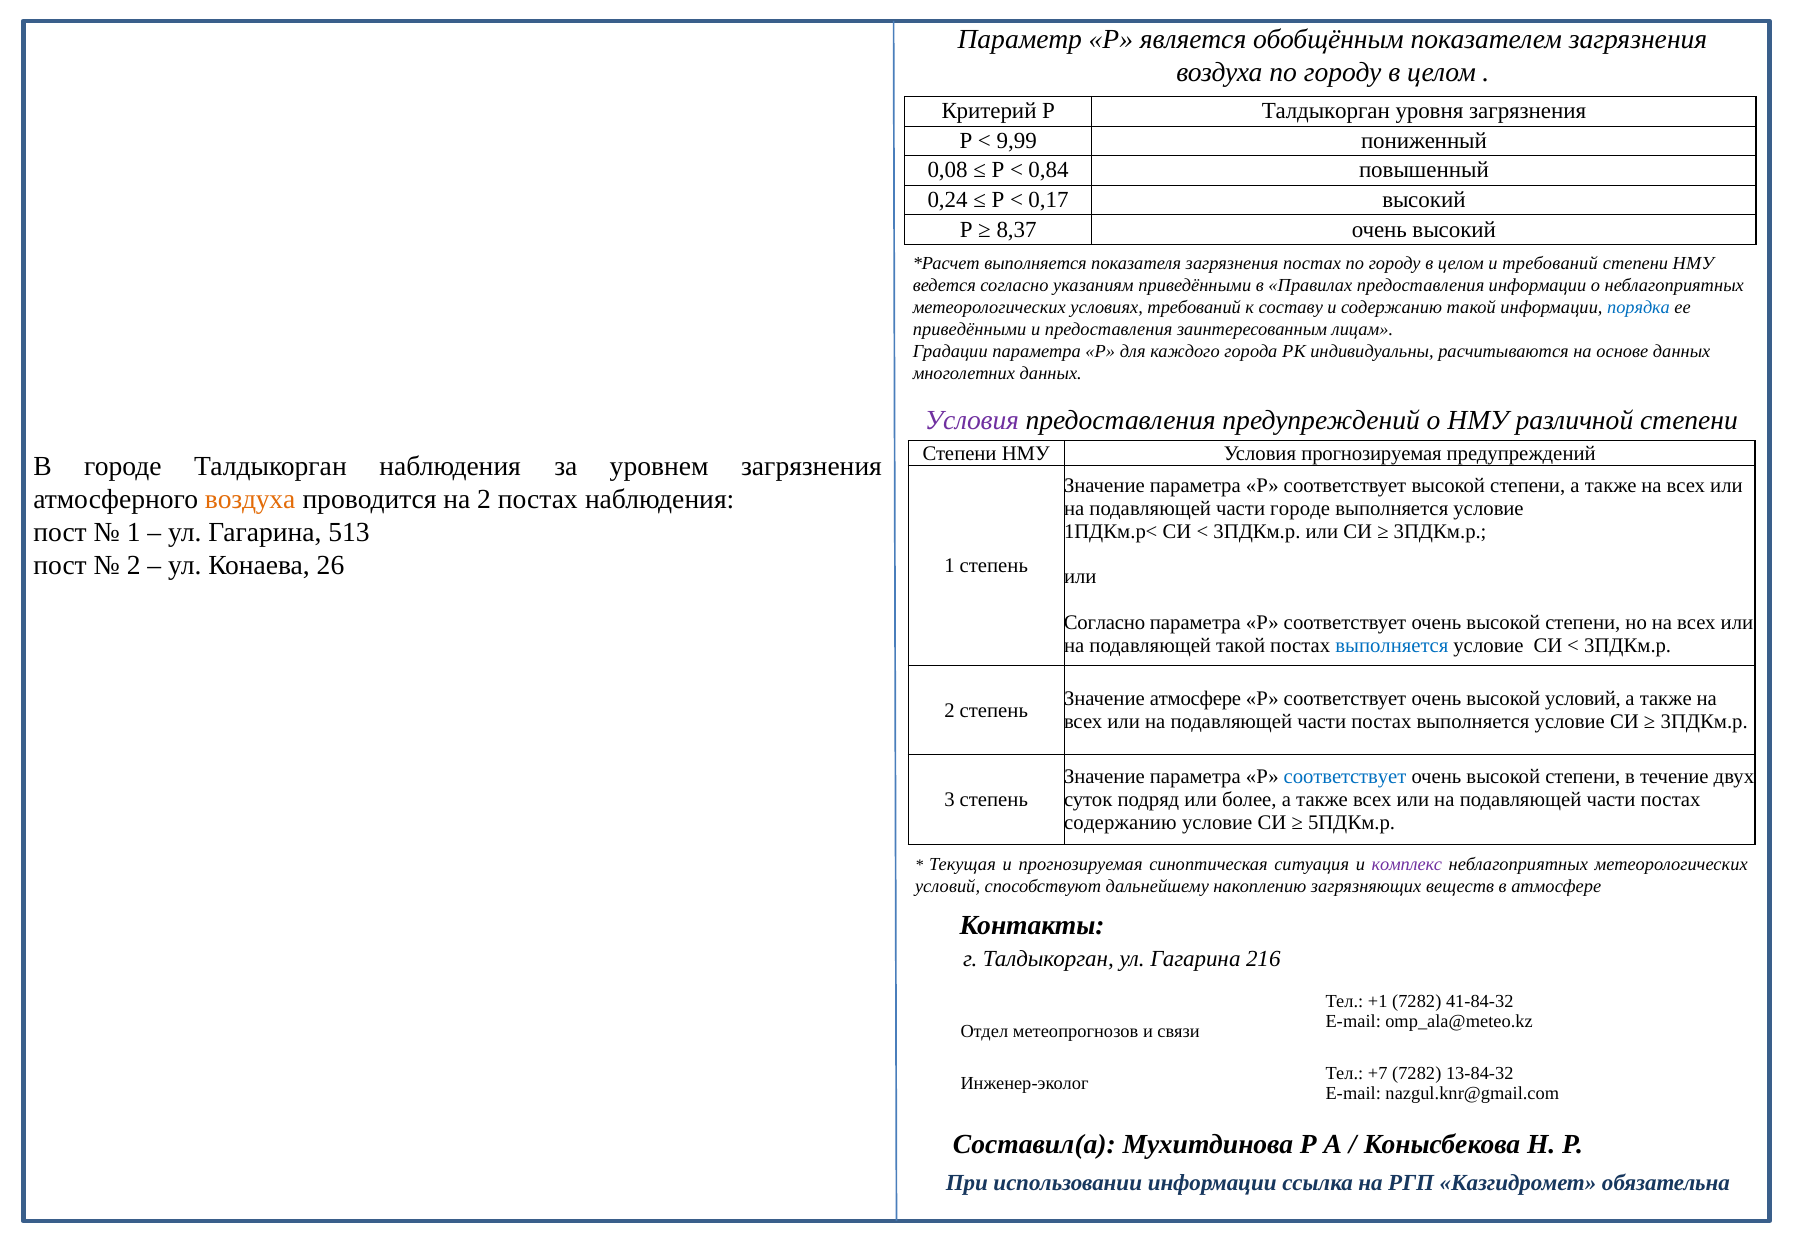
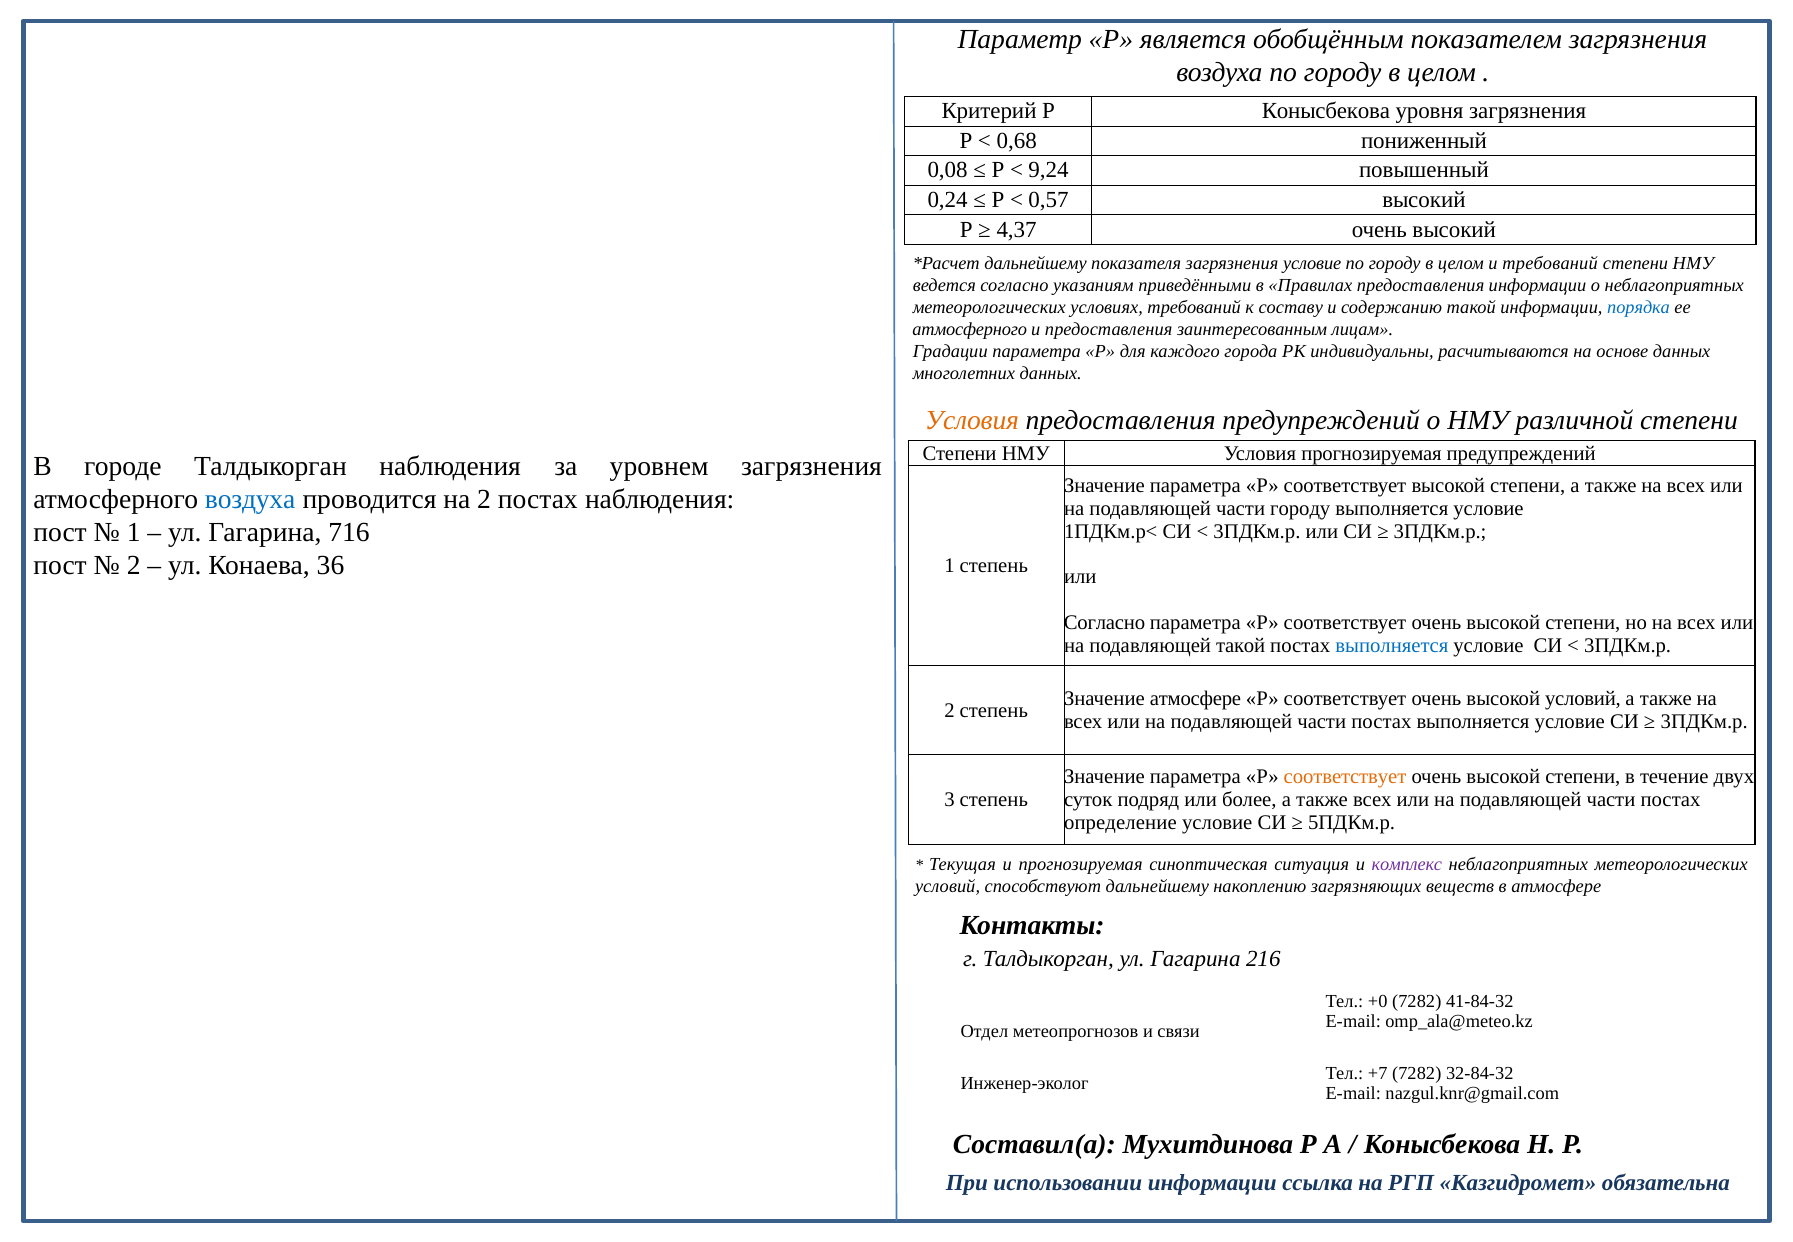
Р Талдыкорган: Талдыкорган -> Конысбекова
9,99: 9,99 -> 0,68
0,84: 0,84 -> 9,24
0,17: 0,17 -> 0,57
8,37: 8,37 -> 4,37
выполняется at (1036, 263): выполняется -> дальнейшему
загрязнения постах: постах -> условие
приведёнными at (970, 329): приведёнными -> атмосферного
Условия at (972, 420) colour: purple -> orange
воздуха at (250, 499) colour: orange -> blue
части городе: городе -> городу
513: 513 -> 716
26: 26 -> 36
соответствует at (1345, 777) colour: blue -> orange
содержанию at (1120, 822): содержанию -> определение
+1: +1 -> +0
13-84-32: 13-84-32 -> 32-84-32
